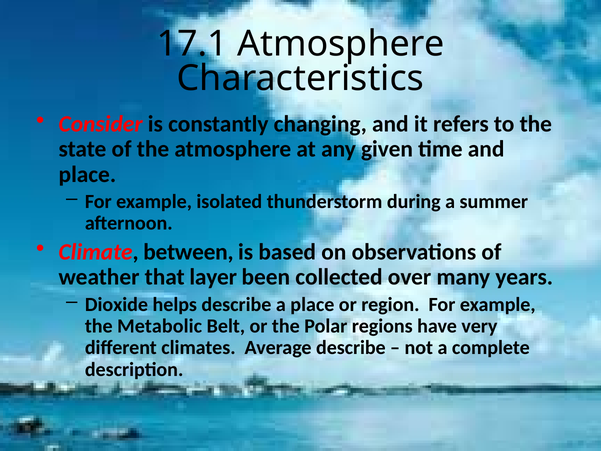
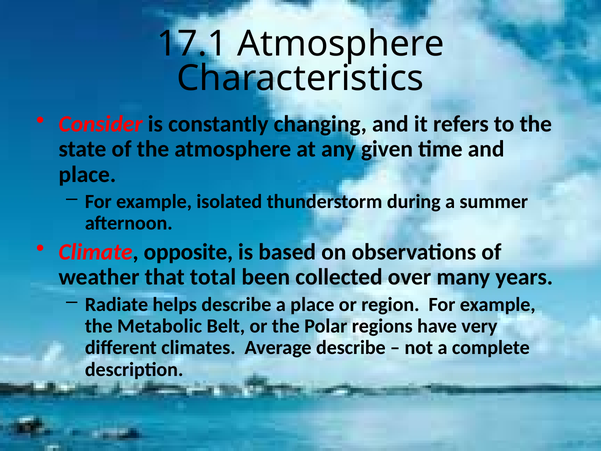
between: between -> opposite
layer: layer -> total
Dioxide: Dioxide -> Radiate
